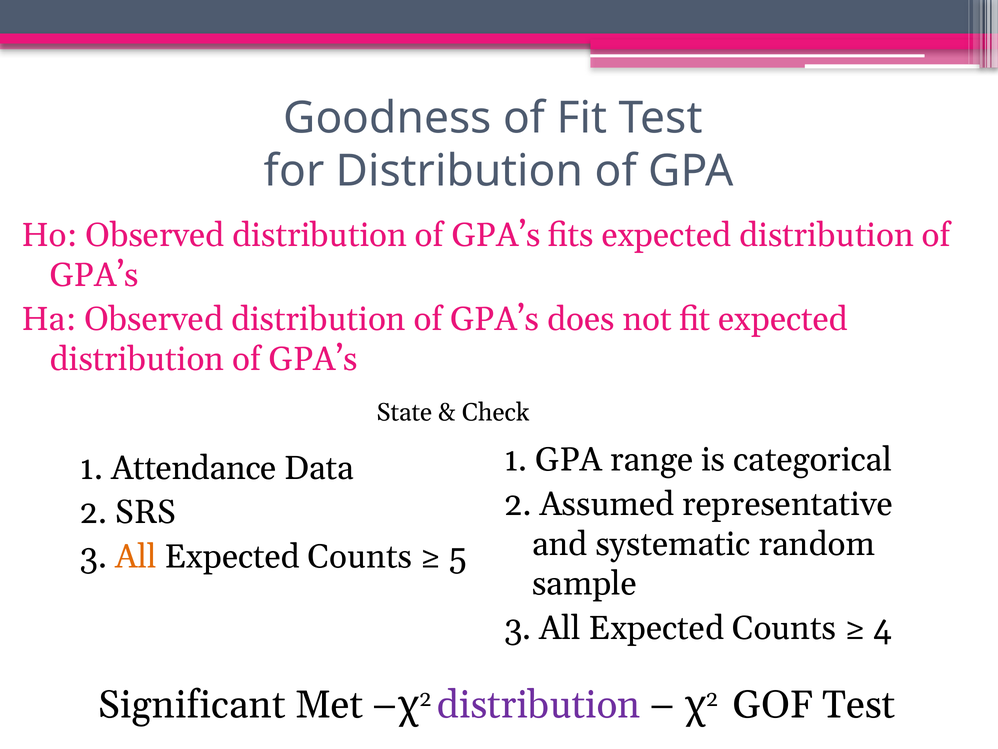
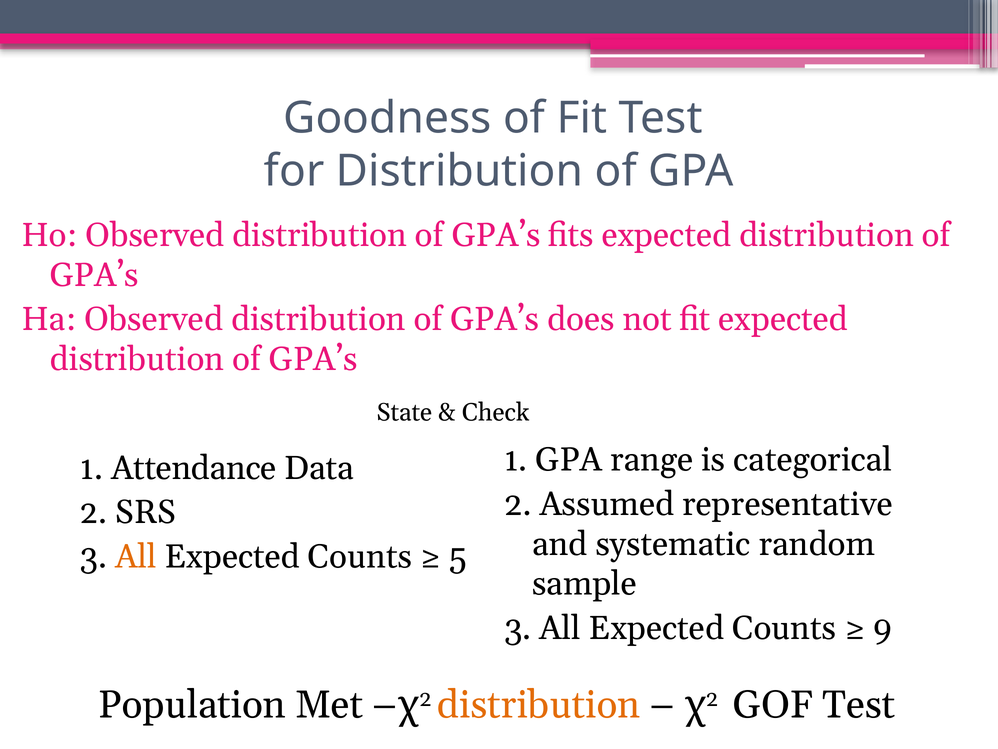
4: 4 -> 9
Significant: Significant -> Population
distribution at (539, 705) colour: purple -> orange
